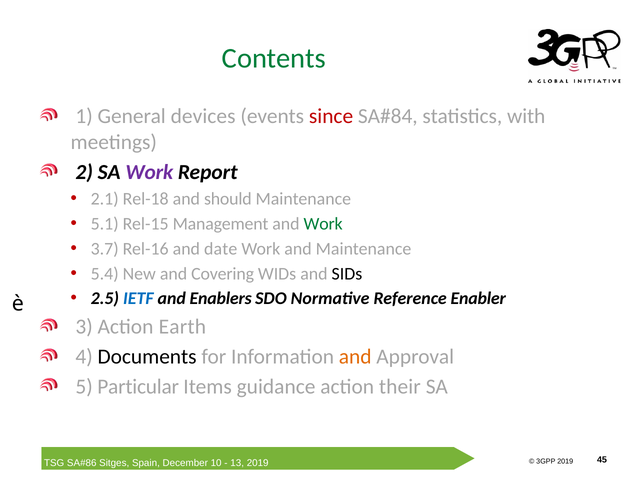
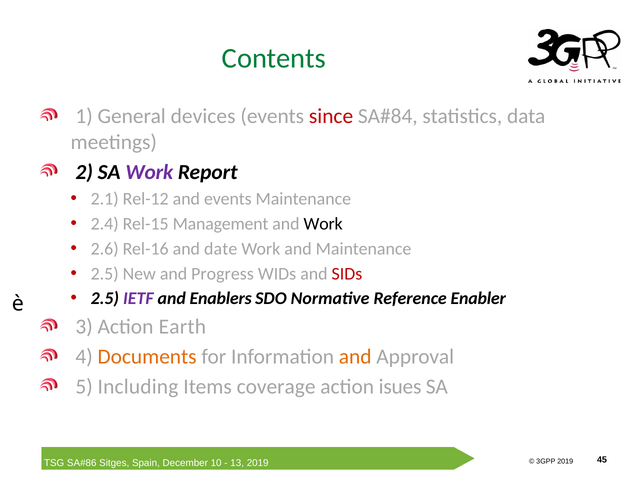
with: with -> data
Rel-18: Rel-18 -> Rel-12
and should: should -> events
5.1: 5.1 -> 2.4
Work at (323, 224) colour: green -> black
3.7: 3.7 -> 2.6
5.4 at (105, 274): 5.4 -> 2.5
Covering: Covering -> Progress
SIDs colour: black -> red
IETF colour: blue -> purple
Documents colour: black -> orange
Particular: Particular -> Including
guidance: guidance -> coverage
their: their -> isues
